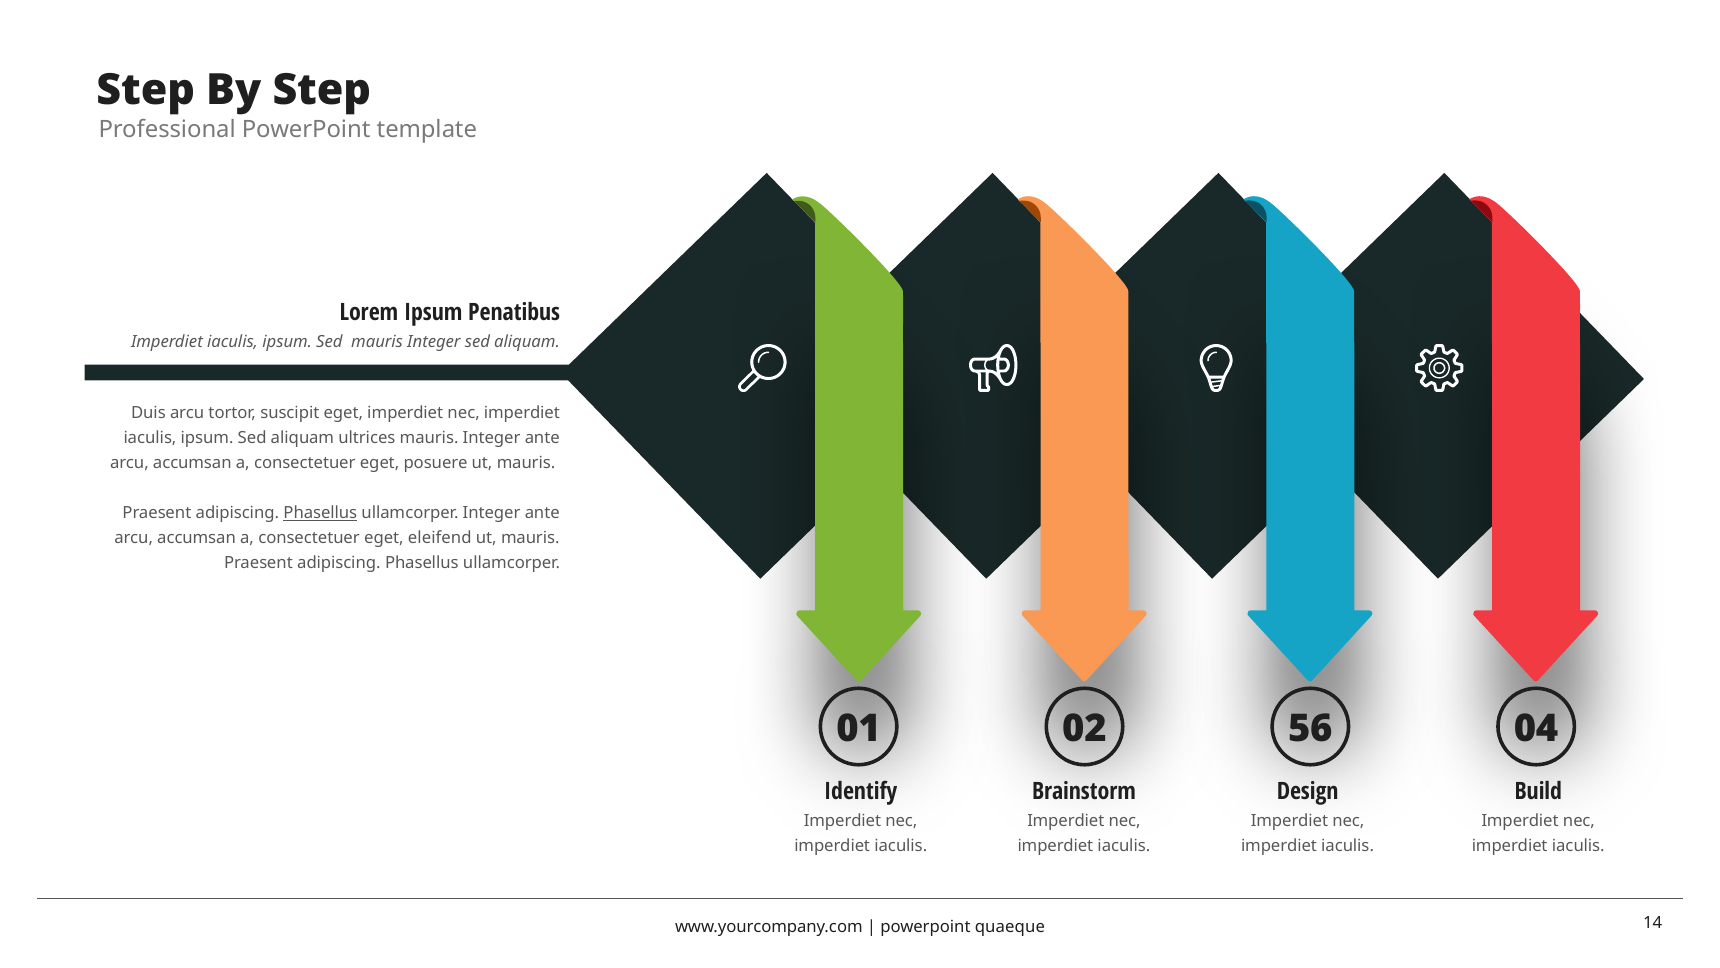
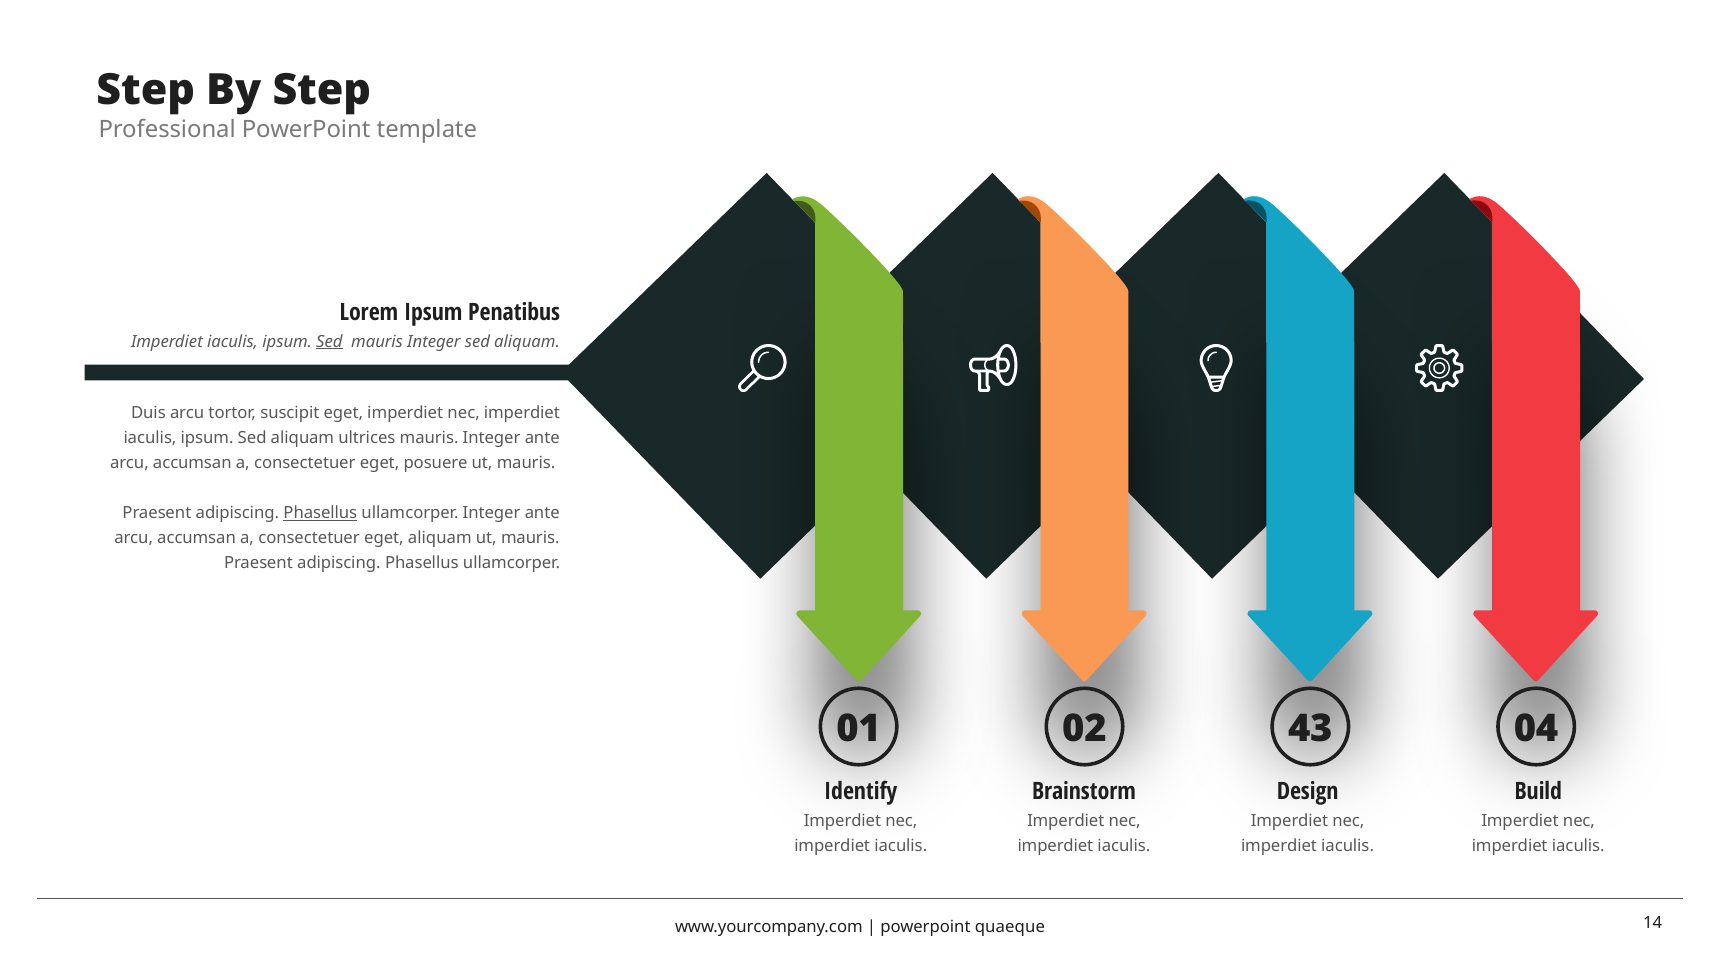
Sed at (329, 342) underline: none -> present
eget eleifend: eleifend -> aliquam
56: 56 -> 43
